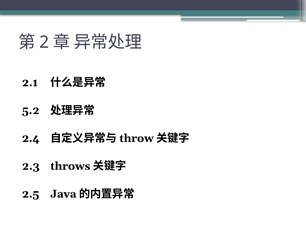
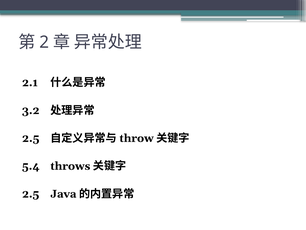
5.2: 5.2 -> 3.2
2.4 at (31, 138): 2.4 -> 2.5
2.3: 2.3 -> 5.4
